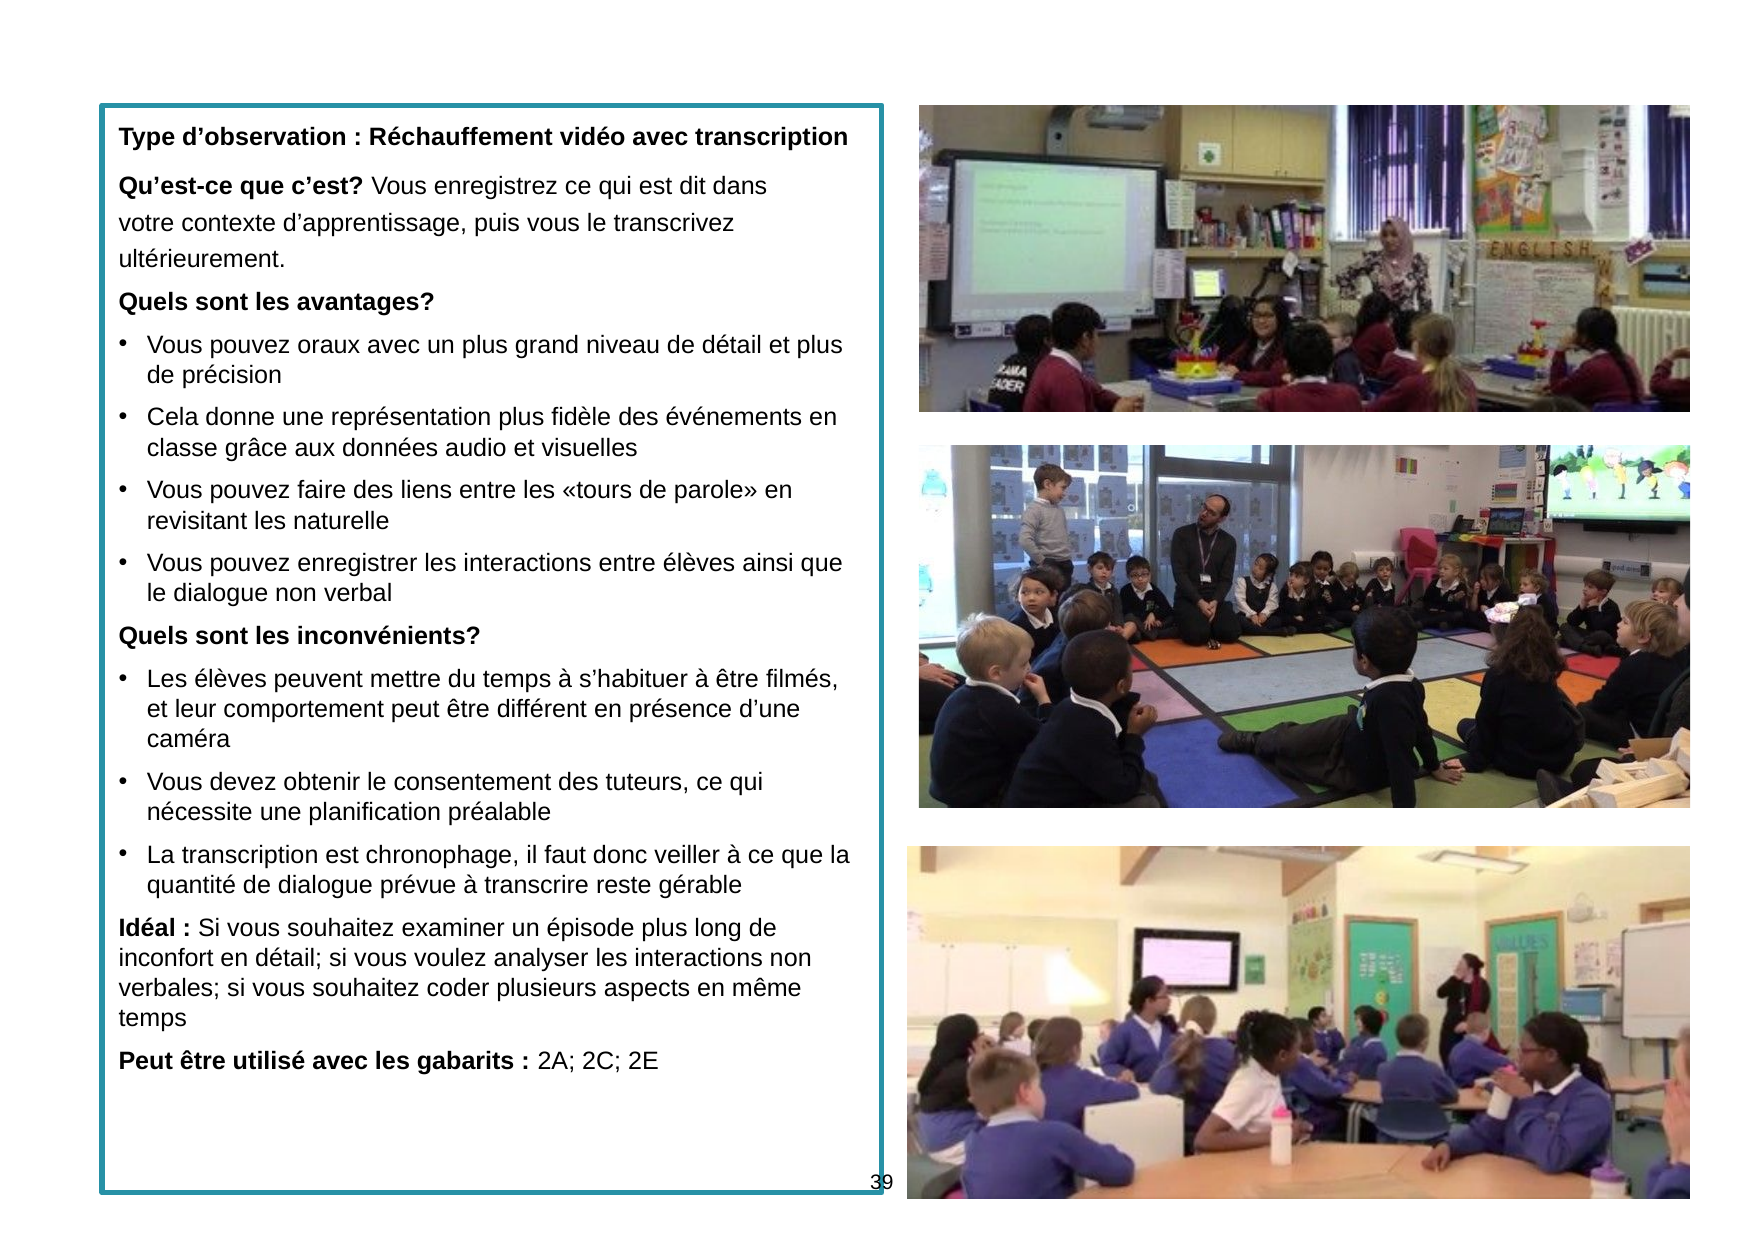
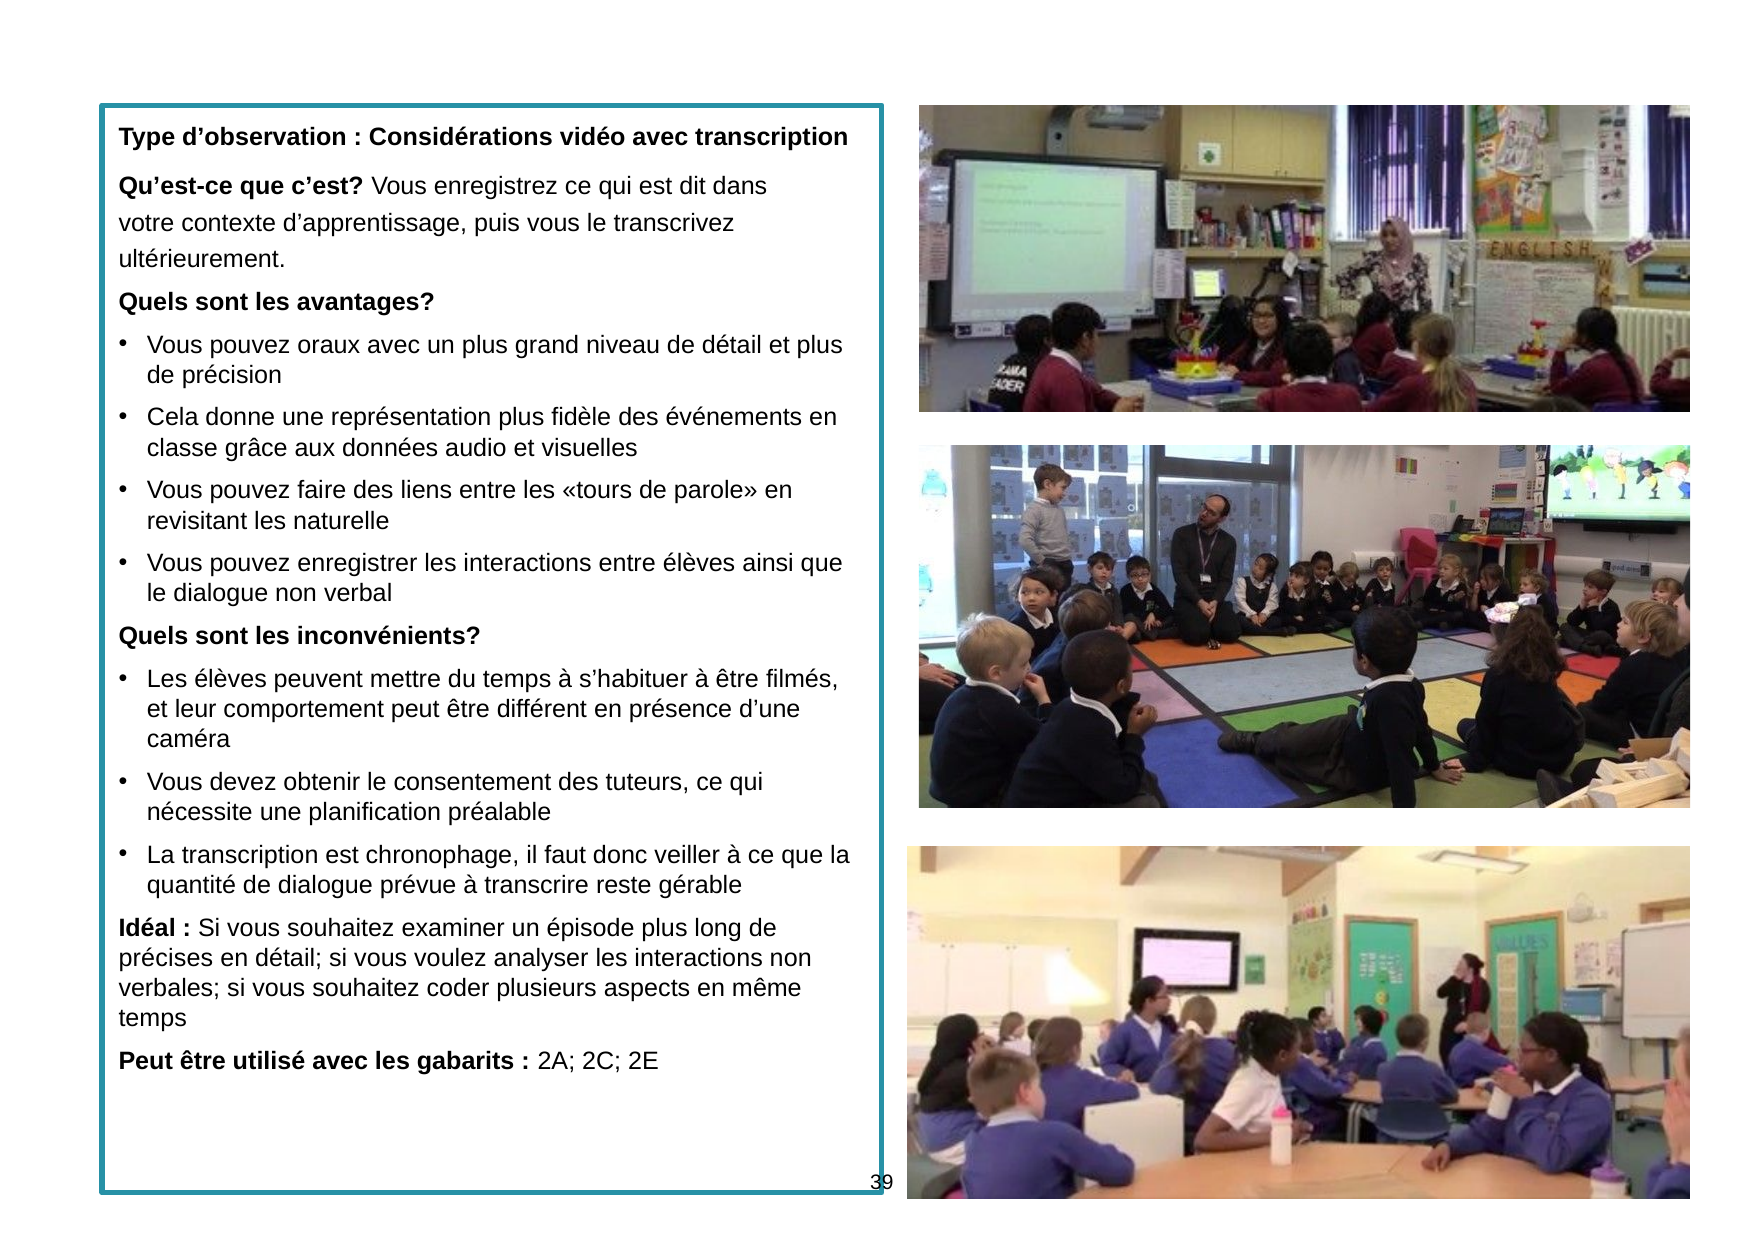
Réchauffement: Réchauffement -> Considérations
inconfort: inconfort -> précises
